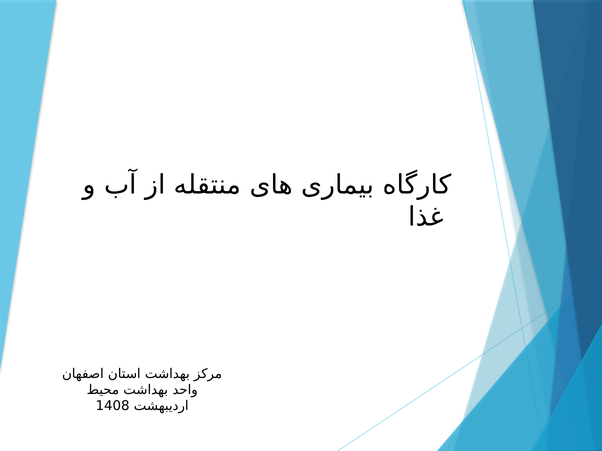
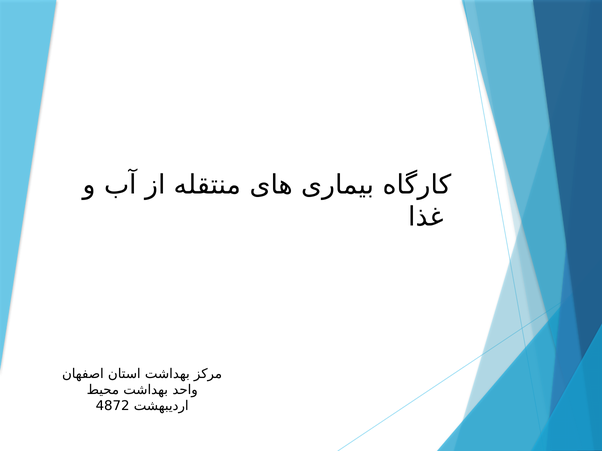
1408: 1408 -> 4872
